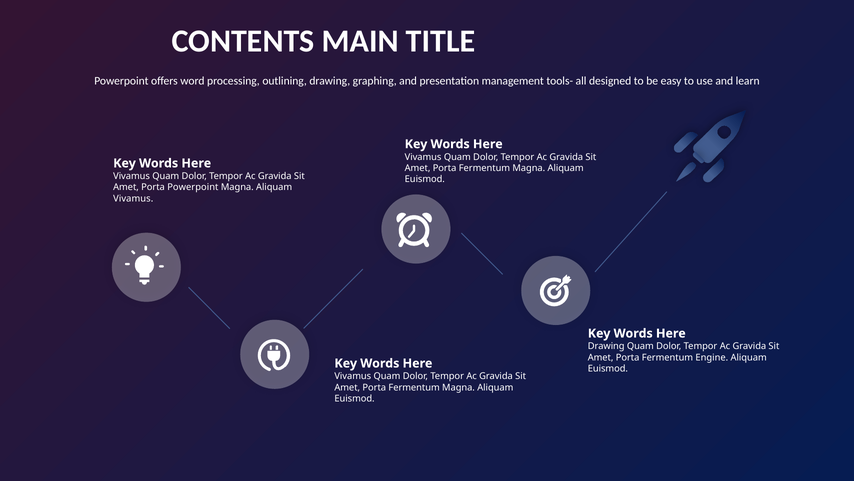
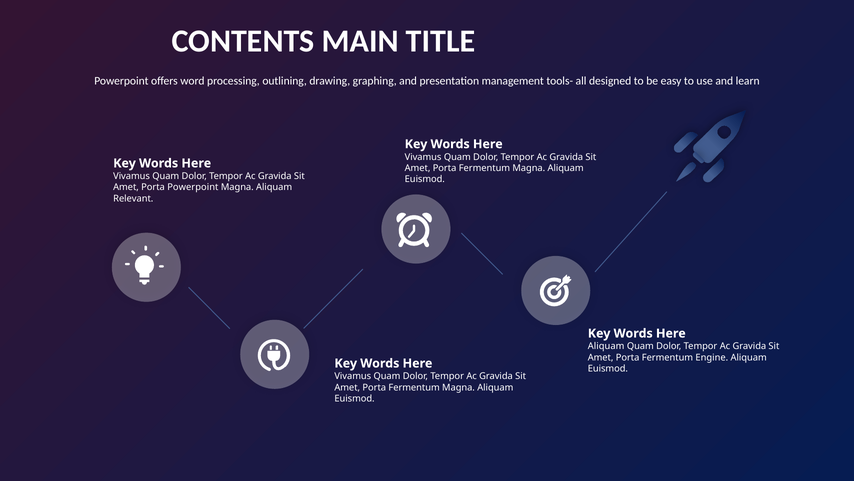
Vivamus at (133, 198): Vivamus -> Relevant
Drawing at (606, 346): Drawing -> Aliquam
